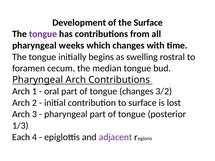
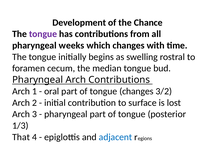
the Surface: Surface -> Chance
Each: Each -> That
adjacent colour: purple -> blue
